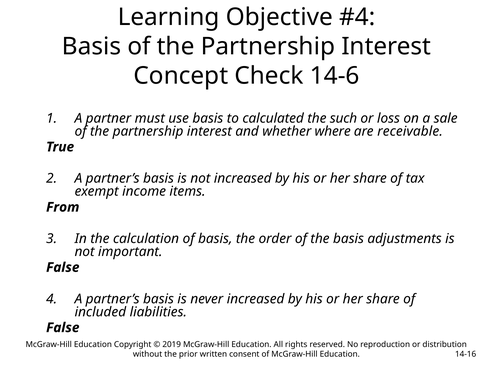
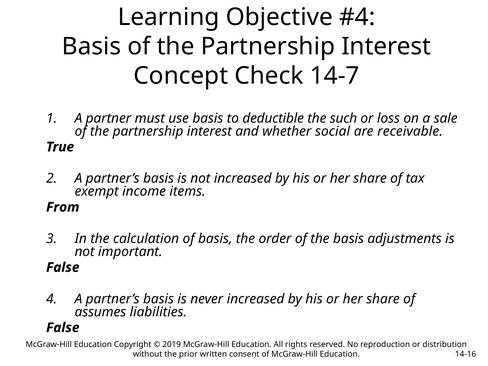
14-6: 14-6 -> 14-7
calculated: calculated -> deductible
where: where -> social
included: included -> assumes
